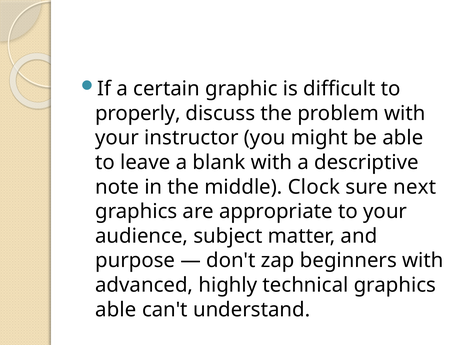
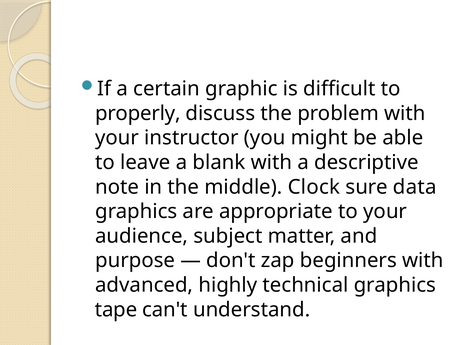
next: next -> data
able at (116, 310): able -> tape
